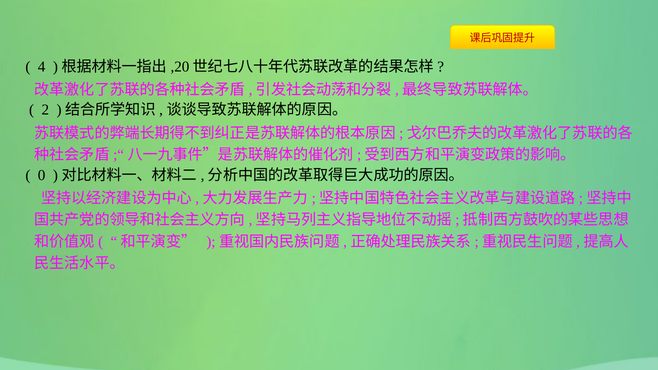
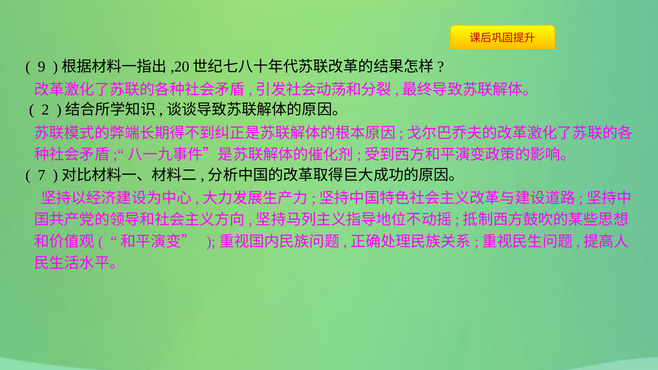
4: 4 -> 9
0: 0 -> 7
